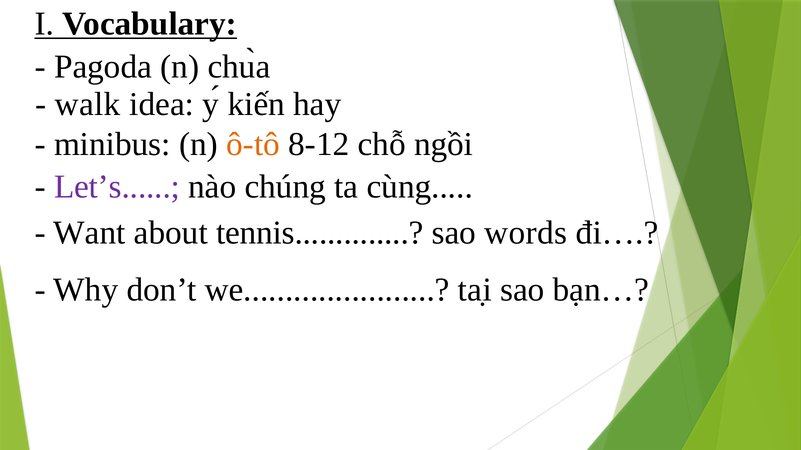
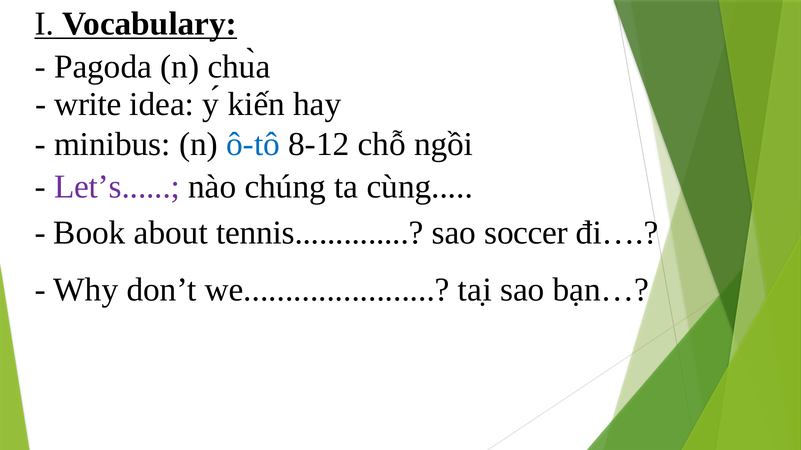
walk: walk -> write
ô-tô colour: orange -> blue
Want: Want -> Book
words: words -> soccer
